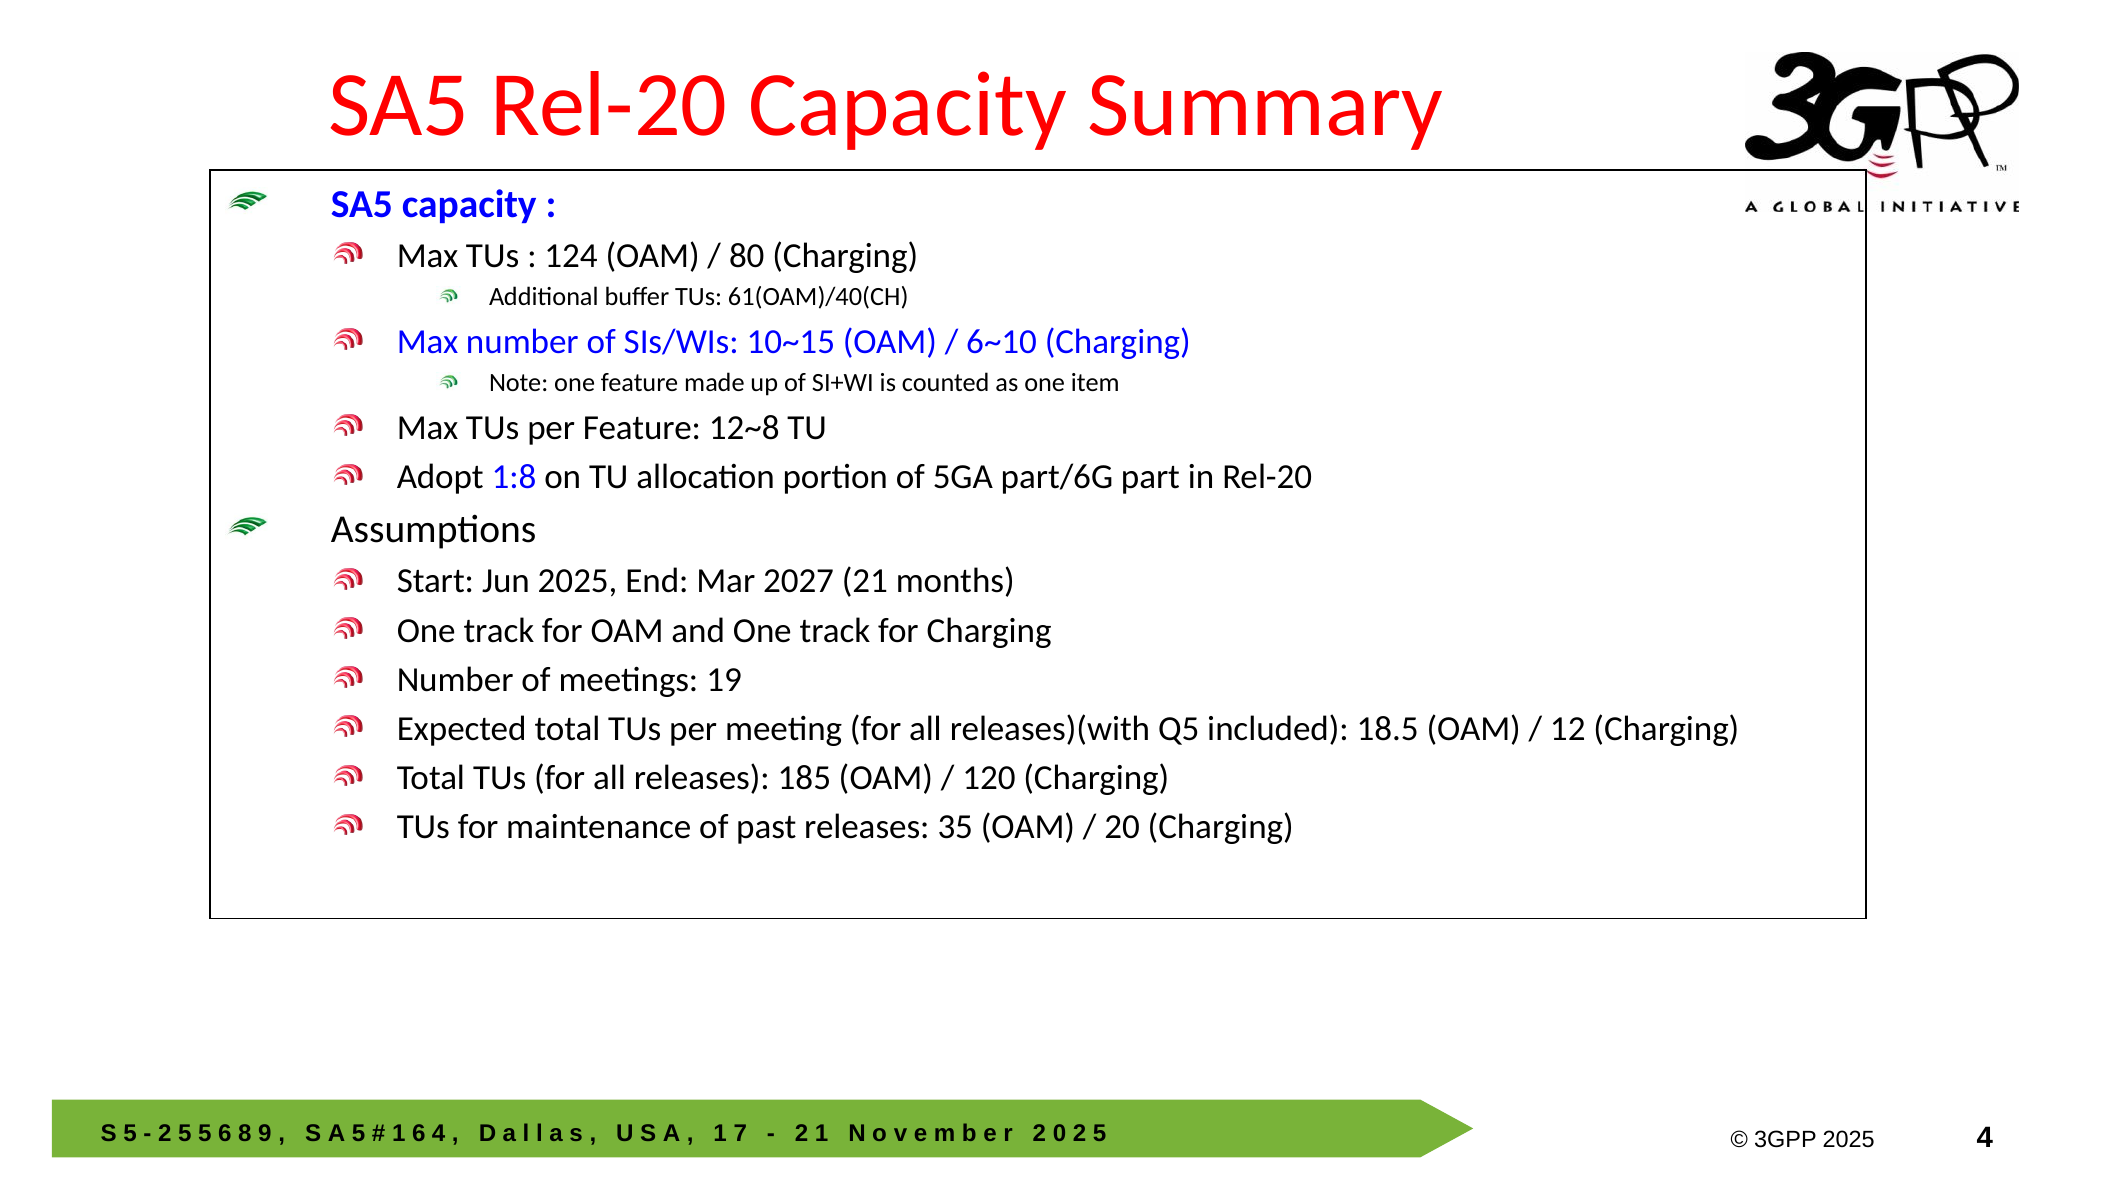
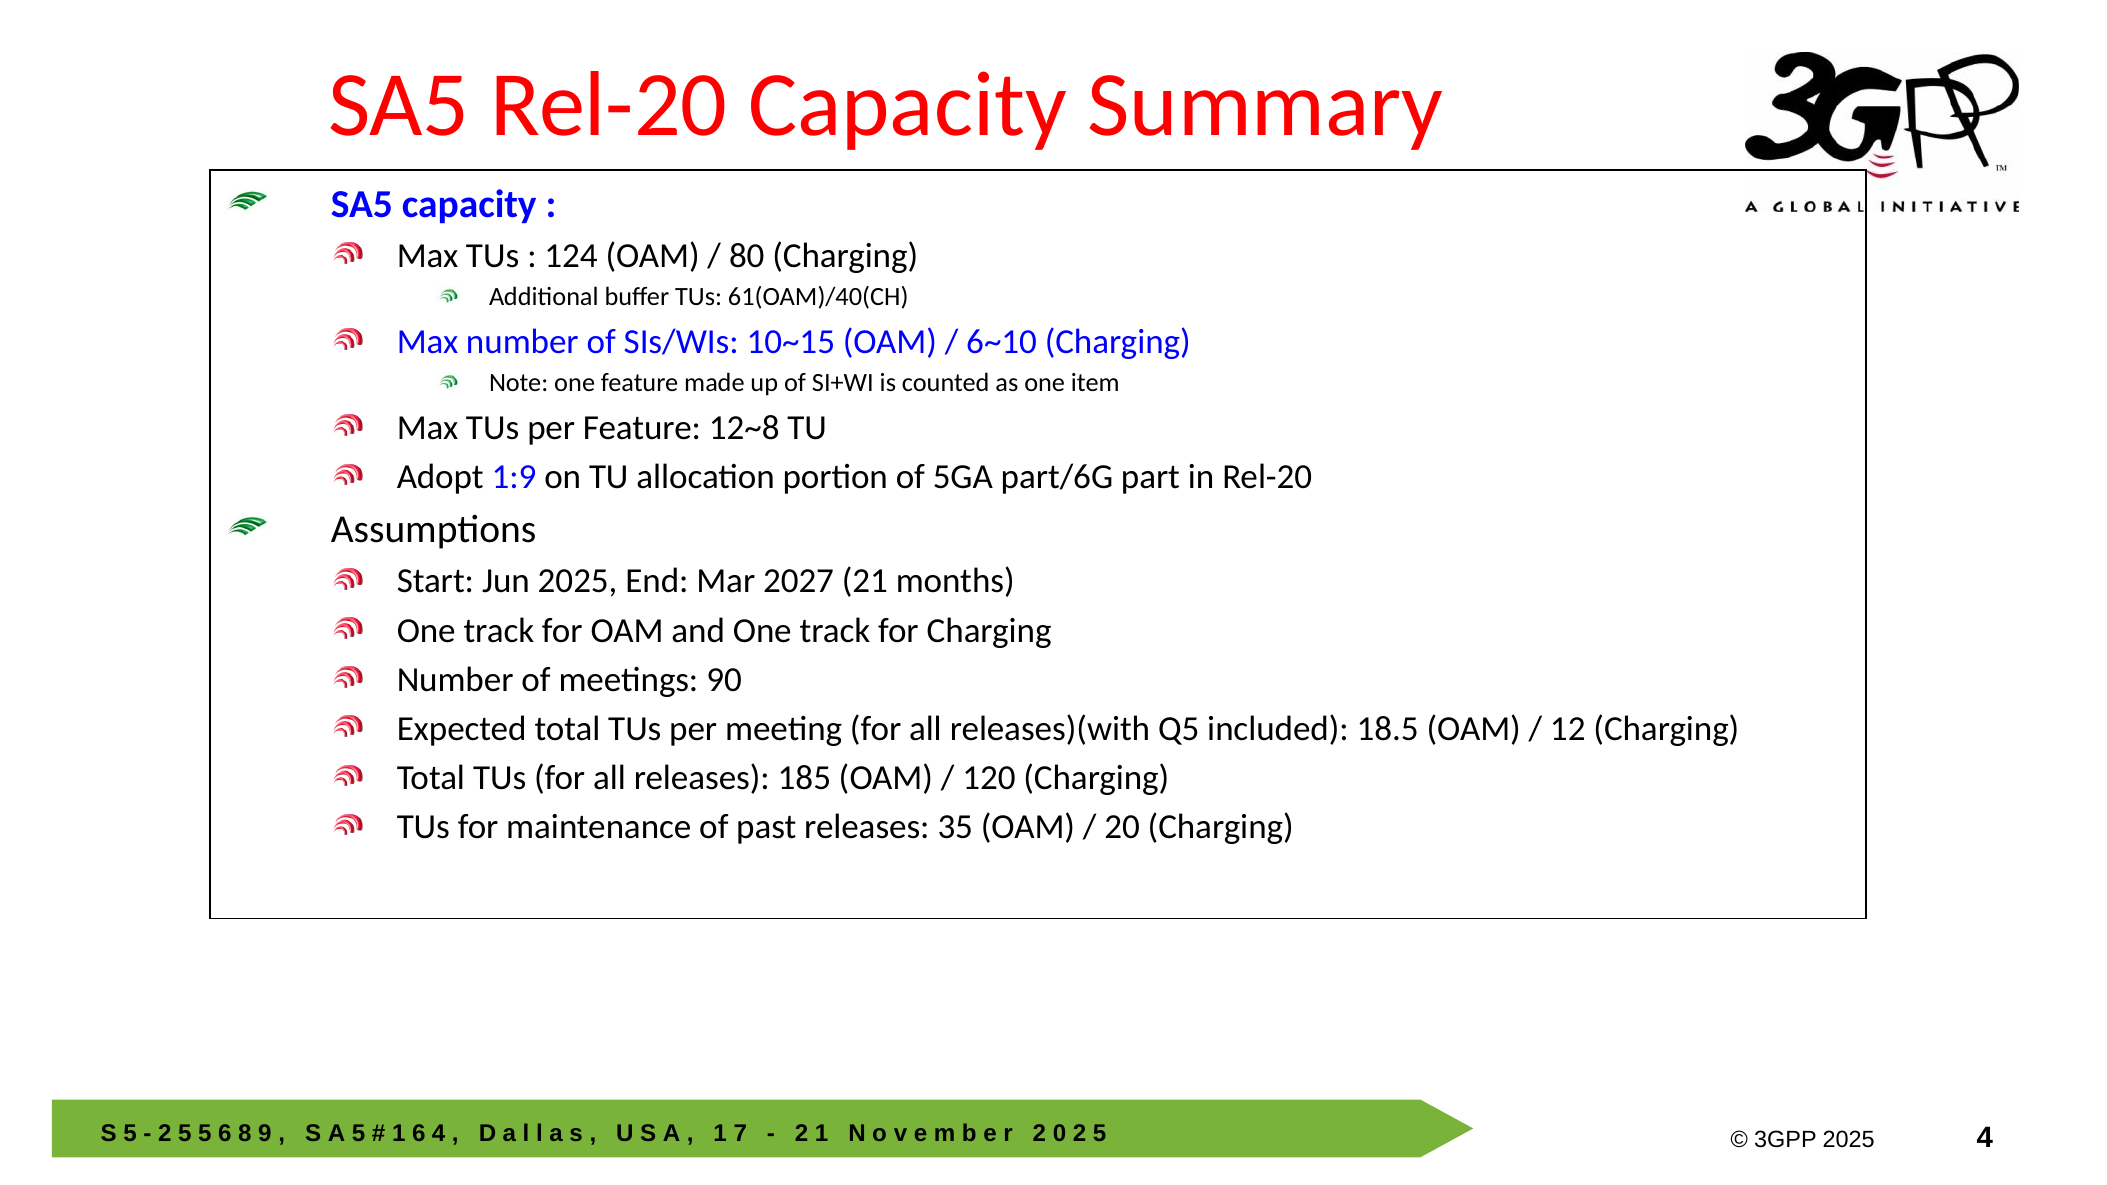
1:8: 1:8 -> 1:9
19: 19 -> 90
